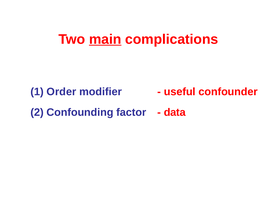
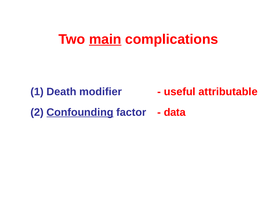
confounder: confounder -> attributable
Order: Order -> Death
Confounding underline: none -> present
